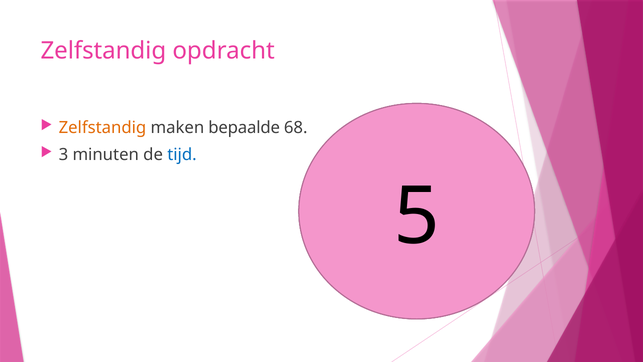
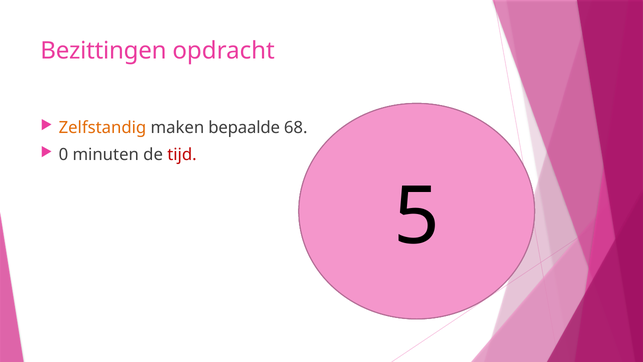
Zelfstandig at (103, 51): Zelfstandig -> Bezittingen
3: 3 -> 0
tijd colour: blue -> red
